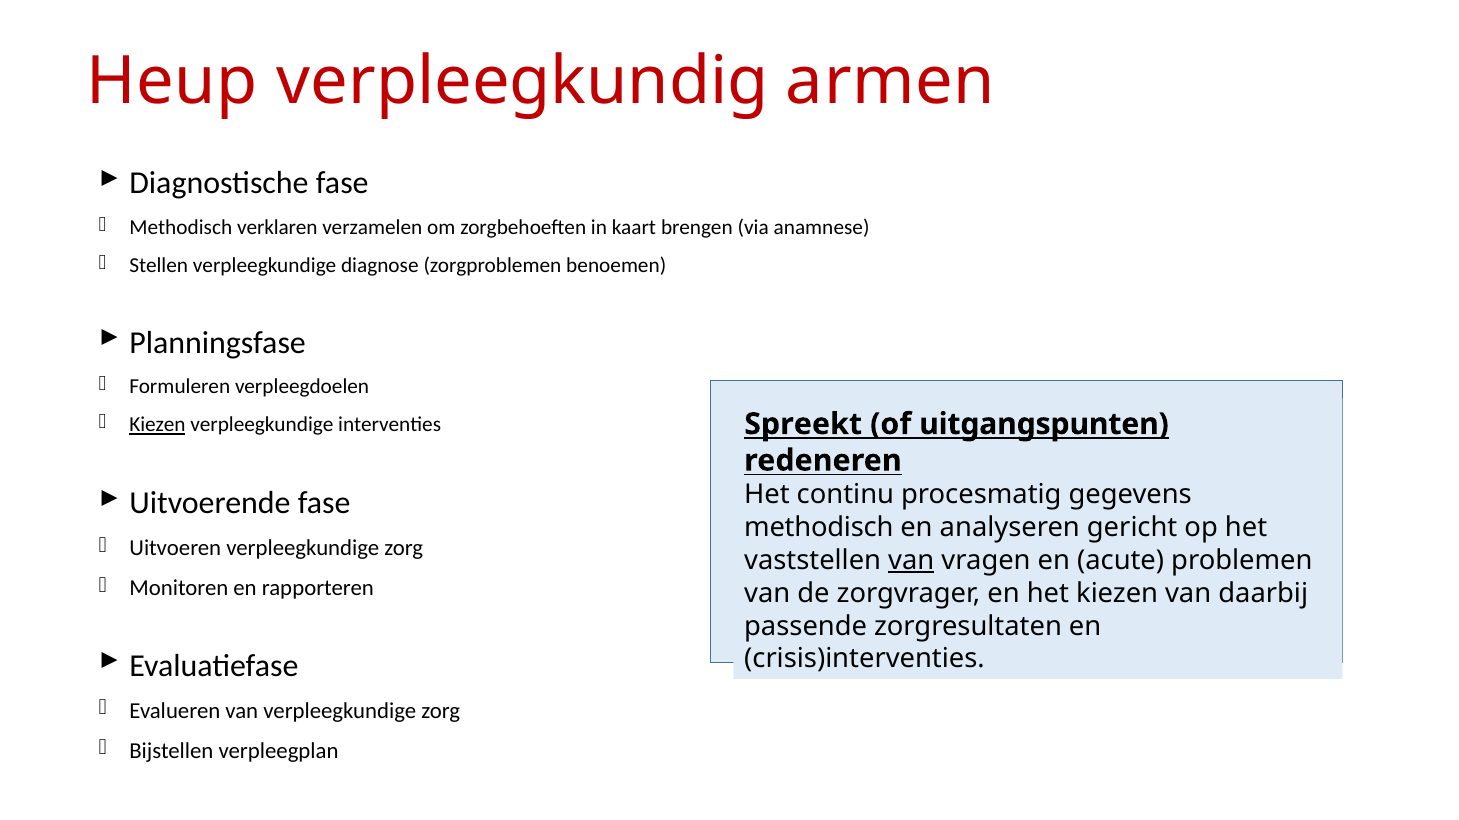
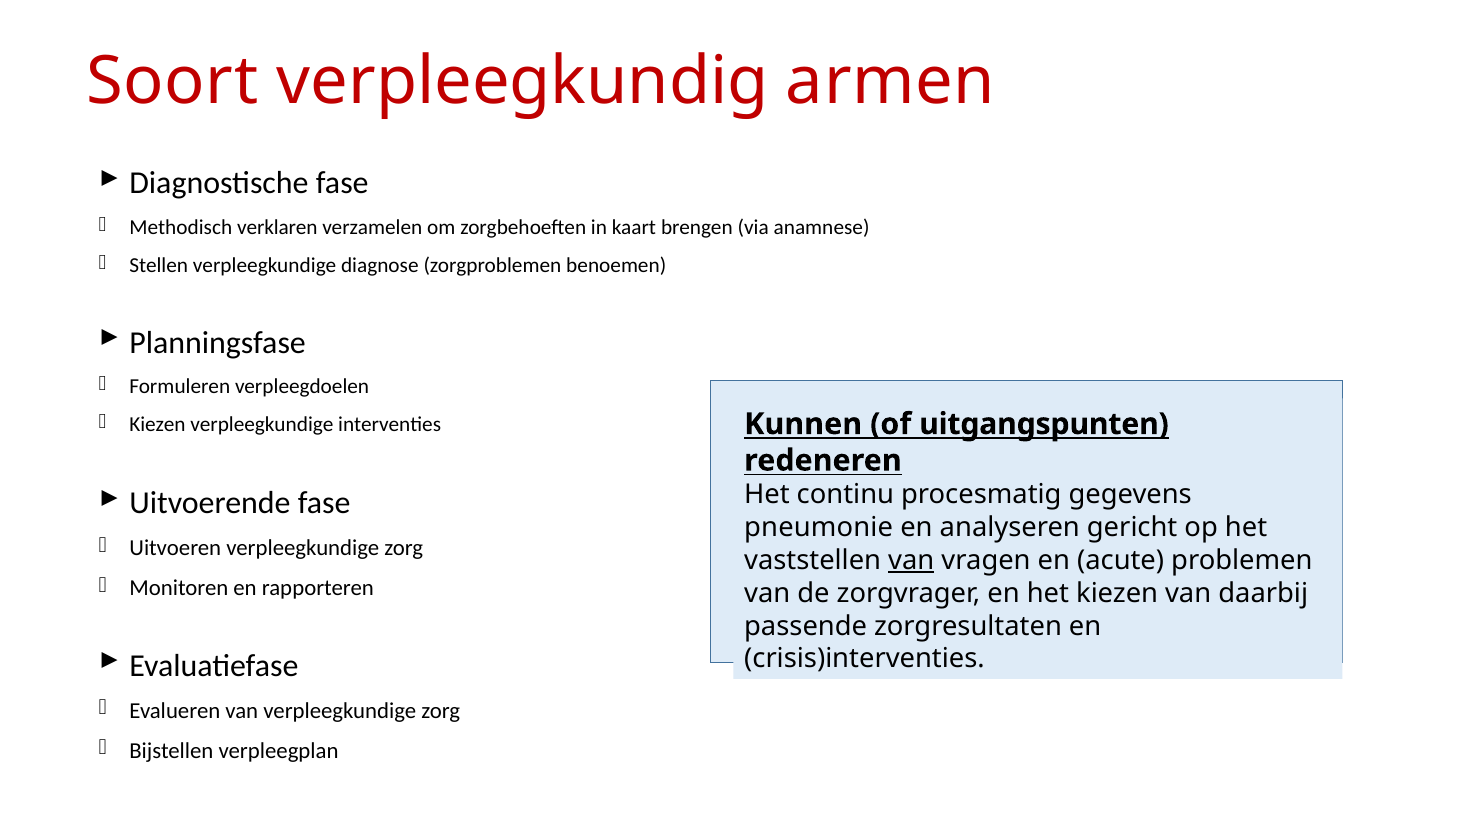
Heup: Heup -> Soort
Kiezen at (157, 425) underline: present -> none
Spreekt: Spreekt -> Kunnen
methodisch at (819, 528): methodisch -> pneumonie
